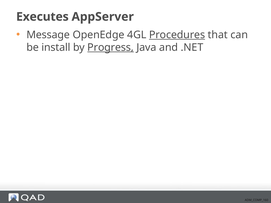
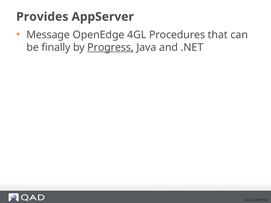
Executes: Executes -> Provides
Procedures underline: present -> none
install: install -> finally
